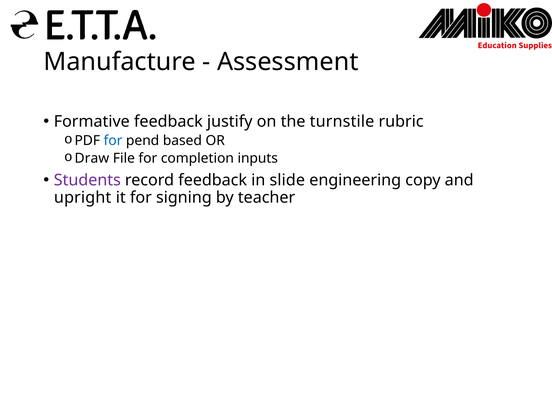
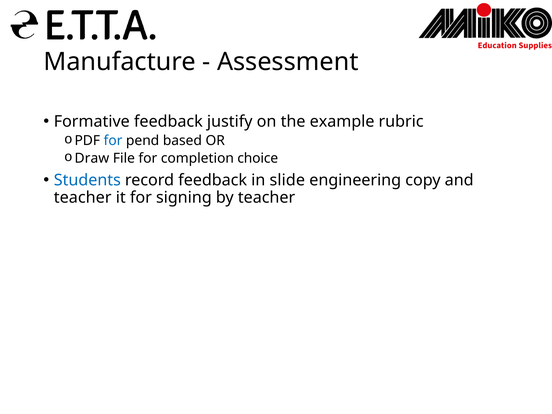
turnstile: turnstile -> example
inputs: inputs -> choice
Students colour: purple -> blue
upright at (83, 198): upright -> teacher
